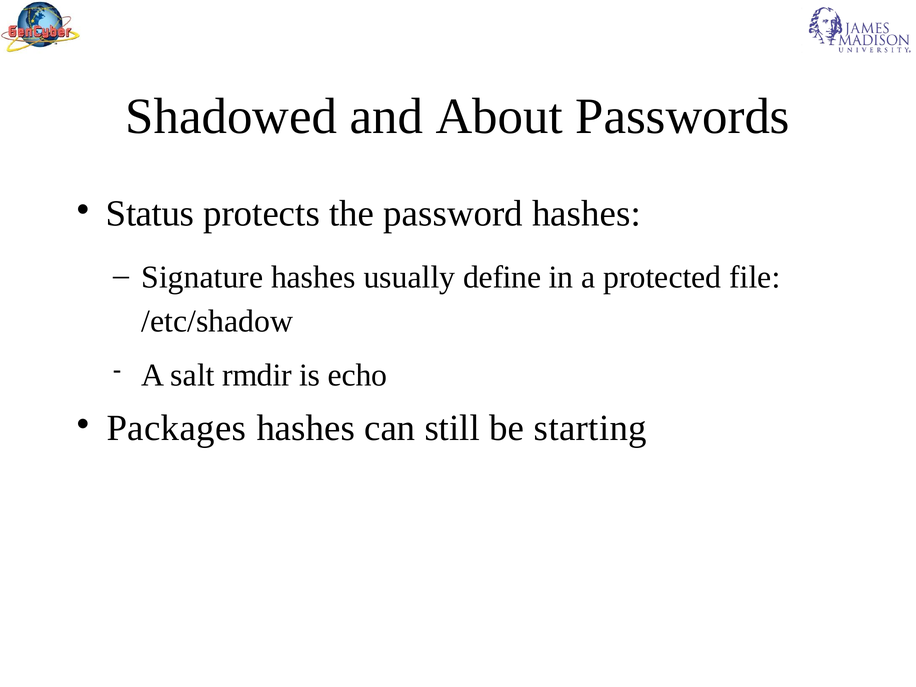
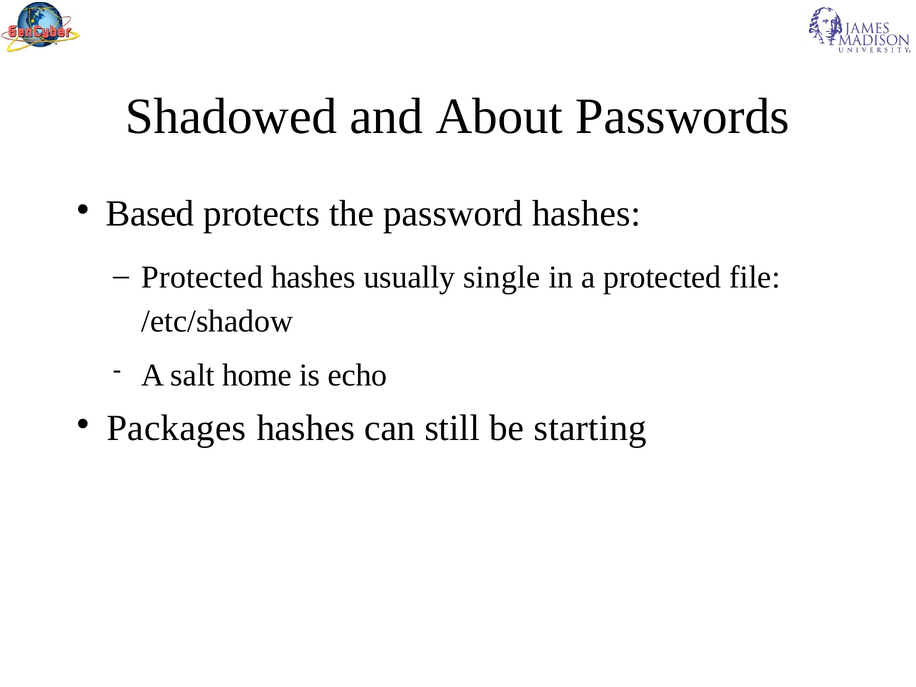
Status: Status -> Based
Signature at (202, 277): Signature -> Protected
define: define -> single
rmdir: rmdir -> home
